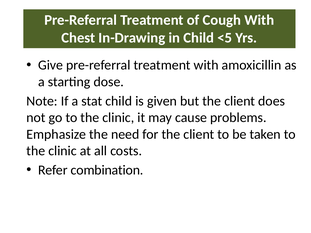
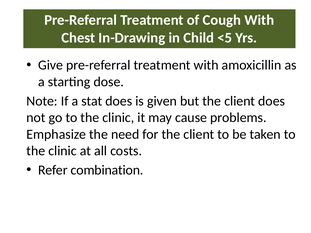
stat child: child -> does
